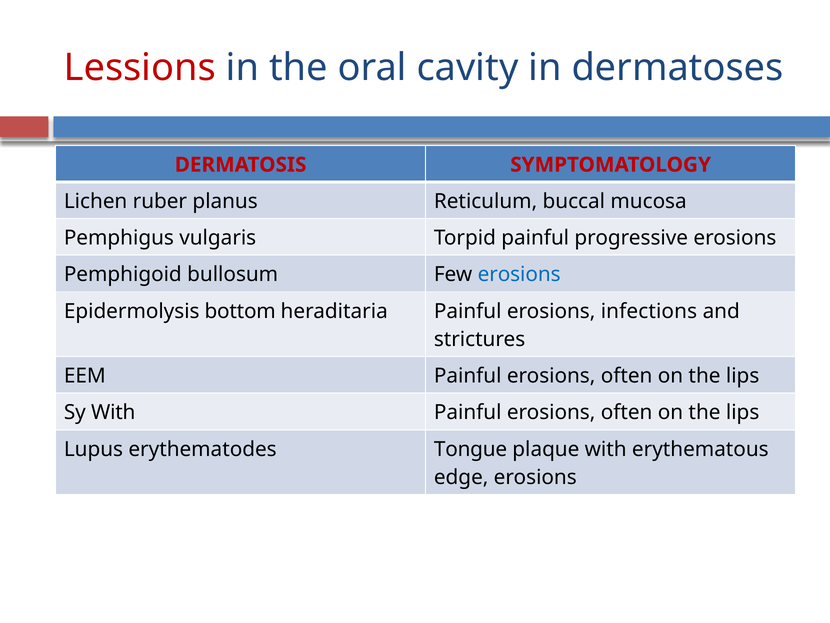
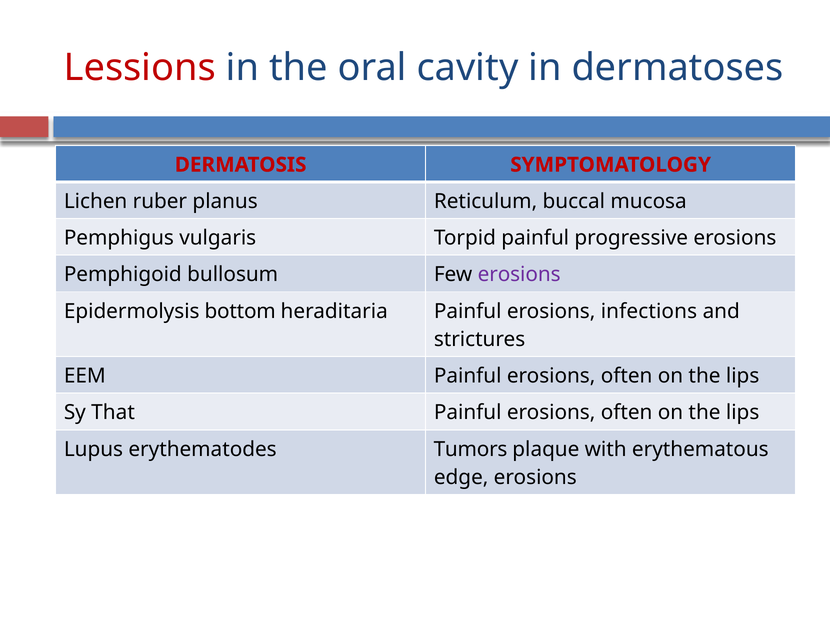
erosions at (519, 274) colour: blue -> purple
Sy With: With -> That
Tongue: Tongue -> Tumors
